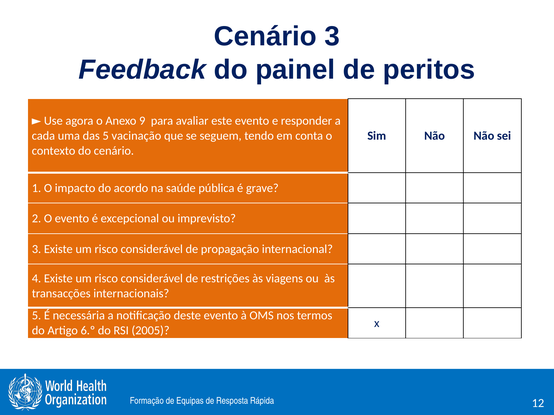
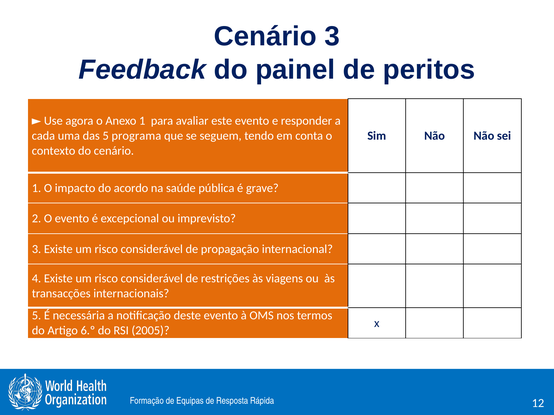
Anexo 9: 9 -> 1
vacinação: vacinação -> programa
